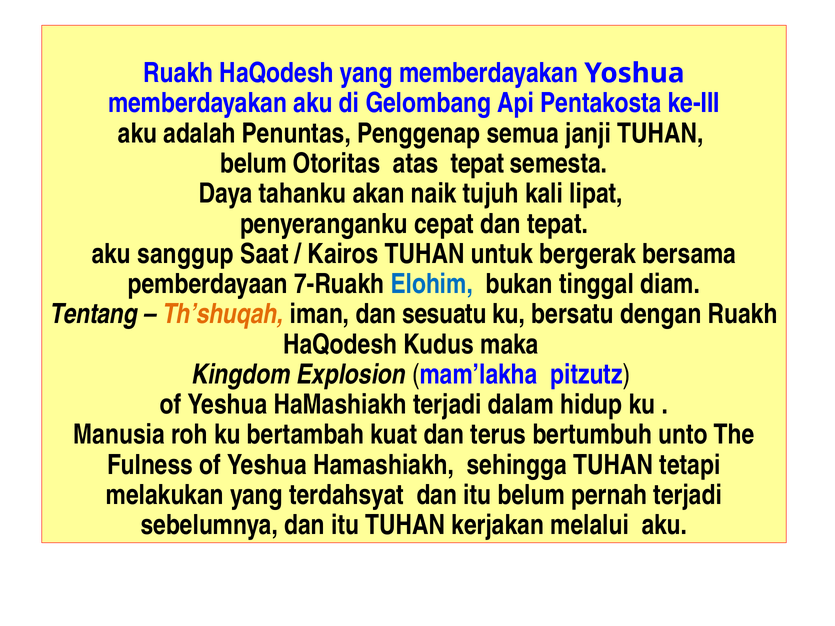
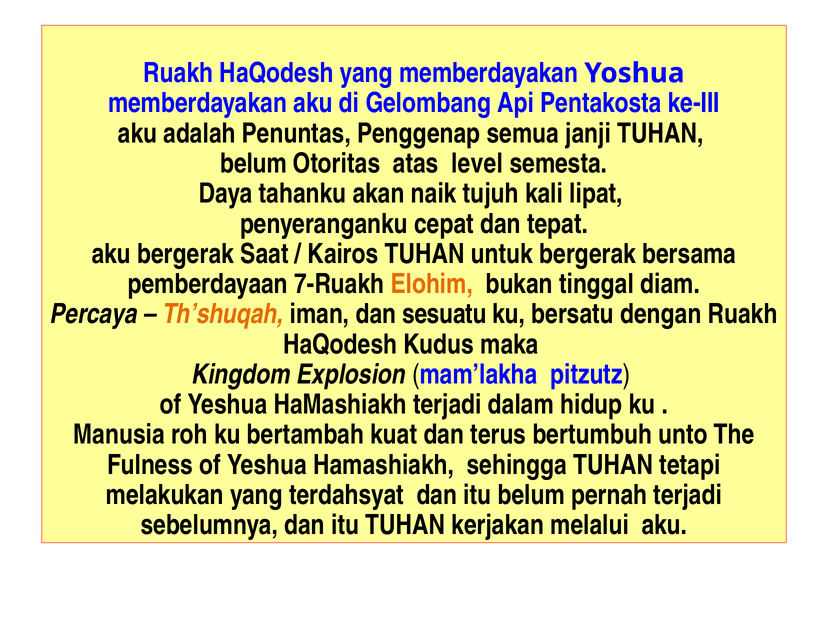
atas tepat: tepat -> level
aku sanggup: sanggup -> bergerak
Elohim colour: blue -> orange
Tentang: Tentang -> Percaya
